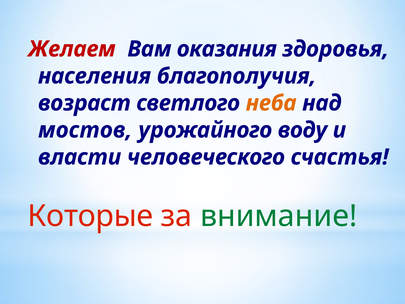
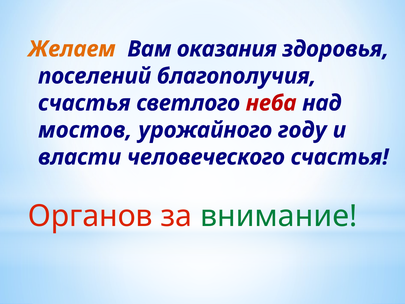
Желаем colour: red -> orange
населения: населения -> поселений
возраст at (84, 103): возраст -> счастья
неба colour: orange -> red
воду: воду -> году
Которые: Которые -> Органов
